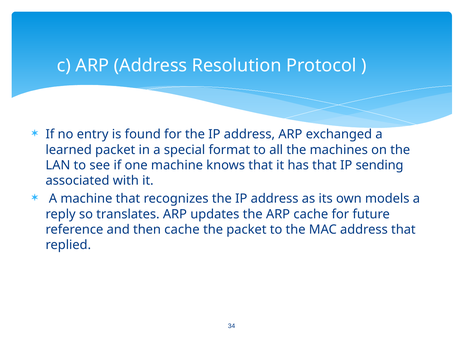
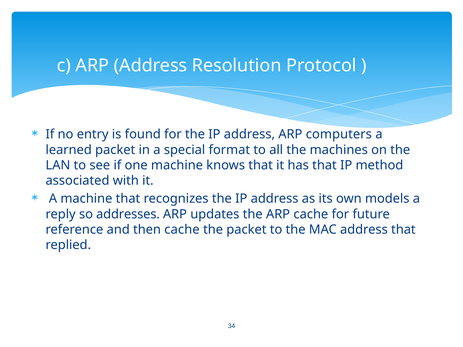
exchanged: exchanged -> computers
sending: sending -> method
translates: translates -> addresses
